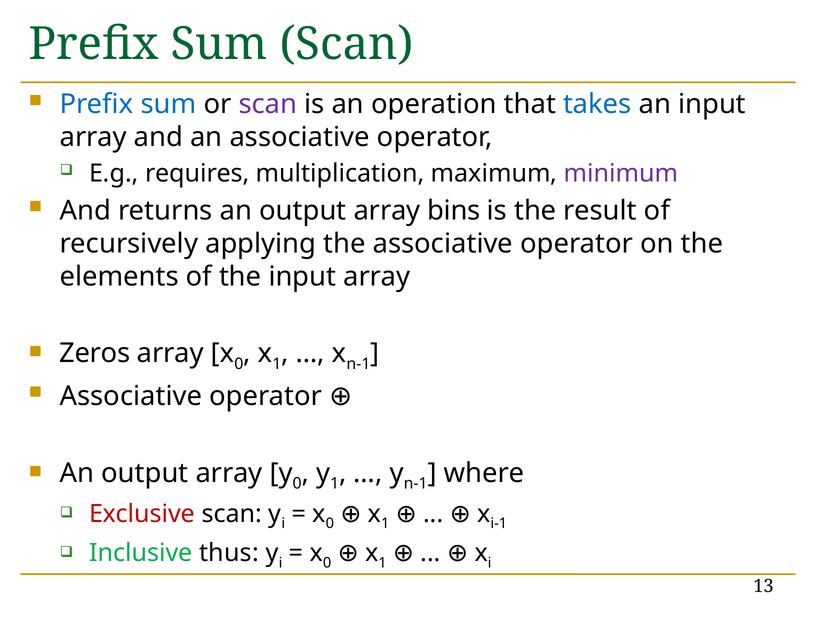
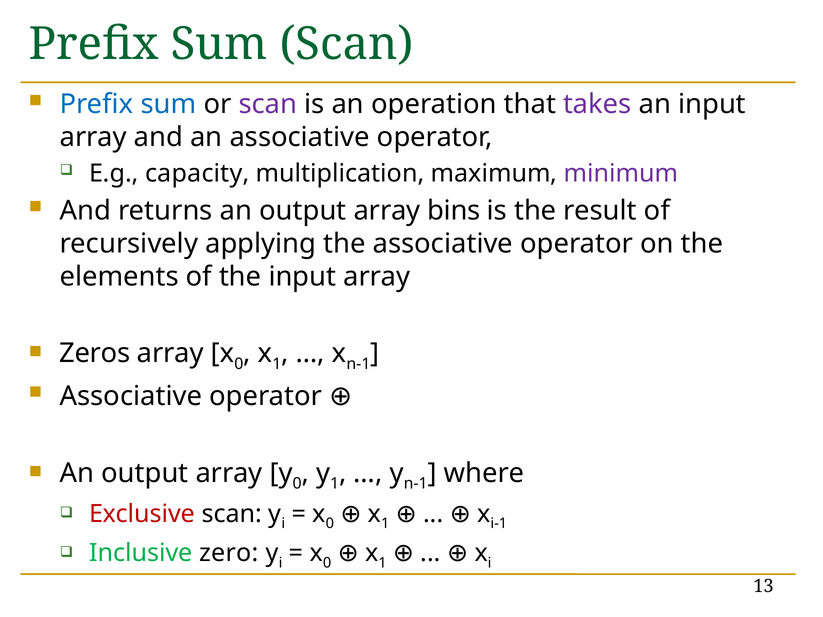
takes colour: blue -> purple
requires: requires -> capacity
thus: thus -> zero
